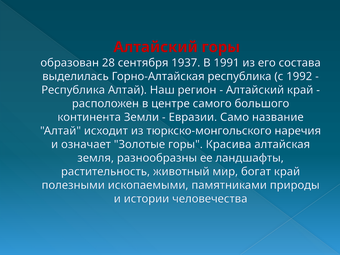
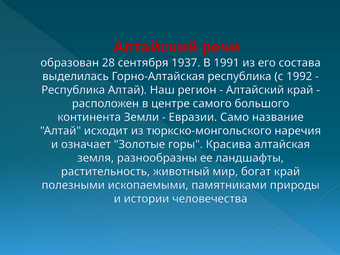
Алтайский горы: горы -> речи
